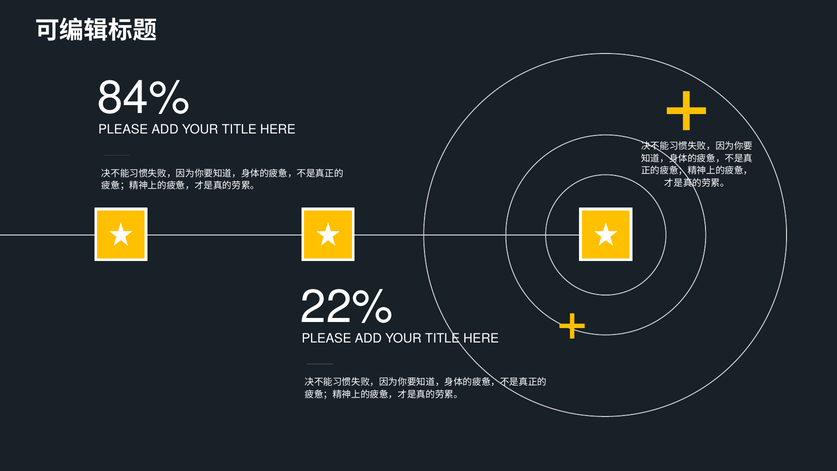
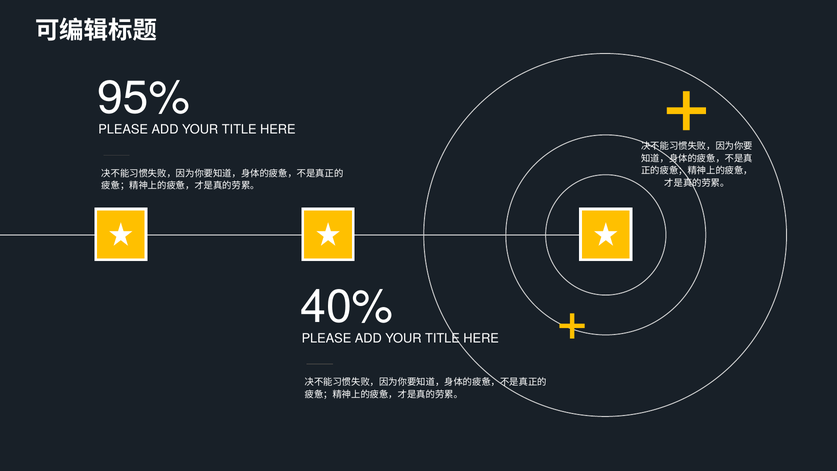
84%: 84% -> 95%
22%: 22% -> 40%
